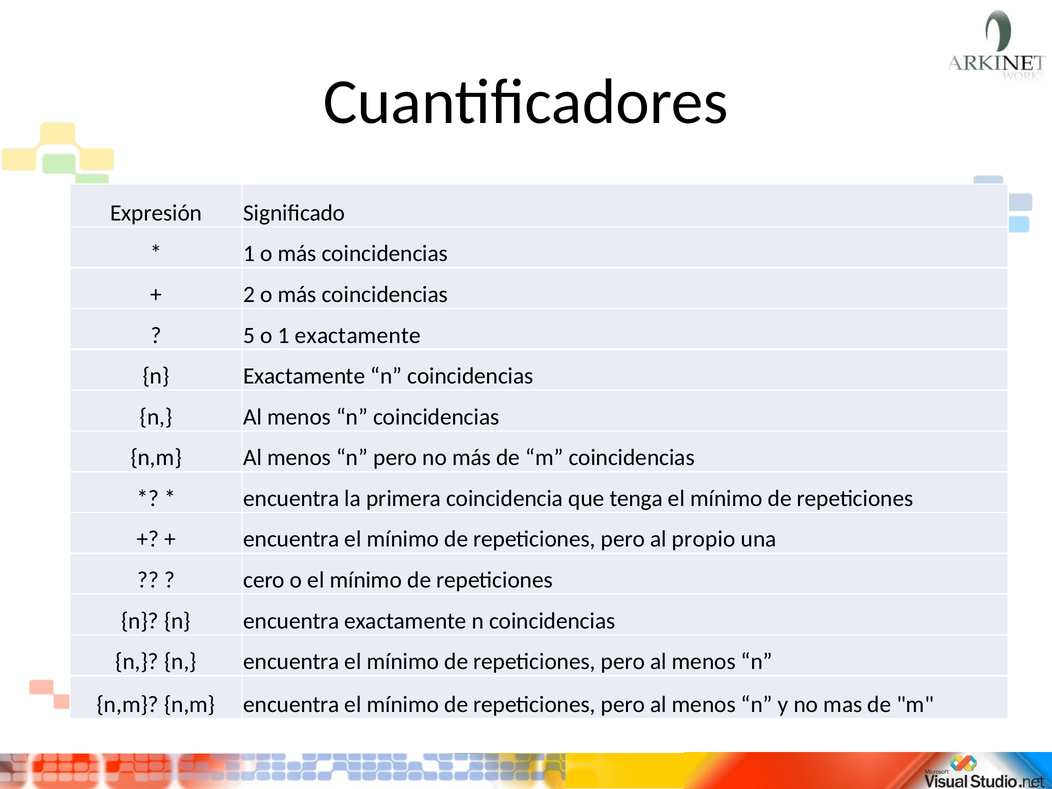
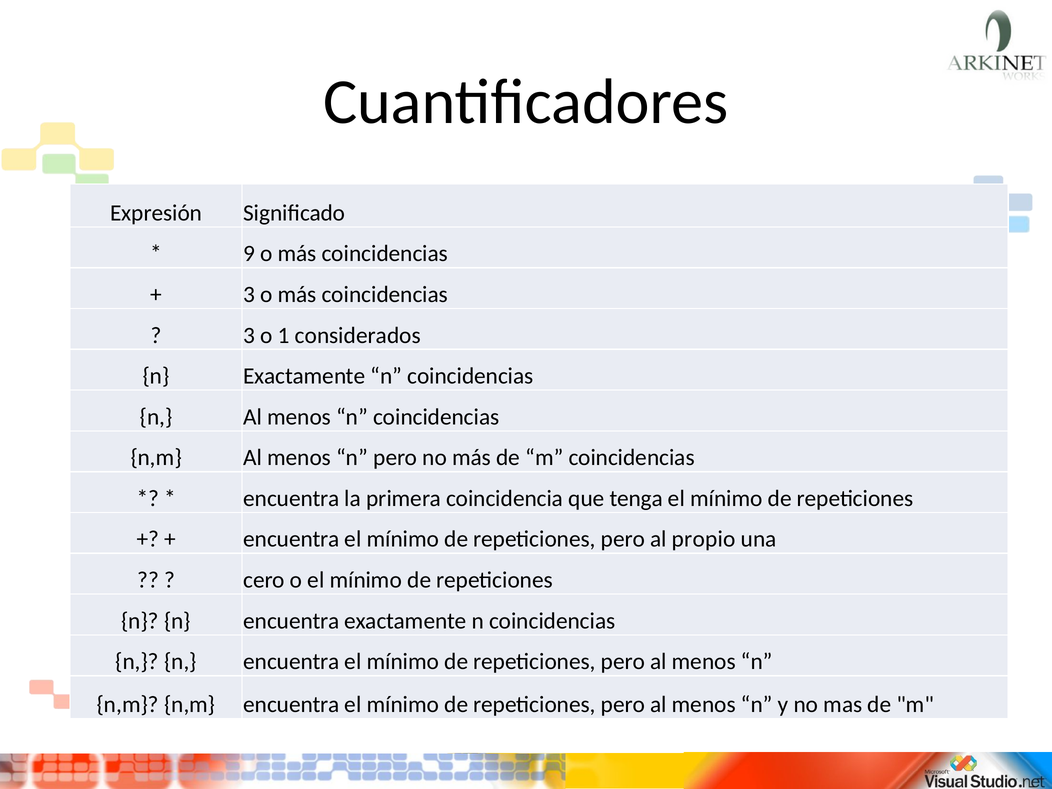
1 at (249, 254): 1 -> 9
2 at (249, 295): 2 -> 3
5 at (249, 335): 5 -> 3
1 exactamente: exactamente -> considerados
